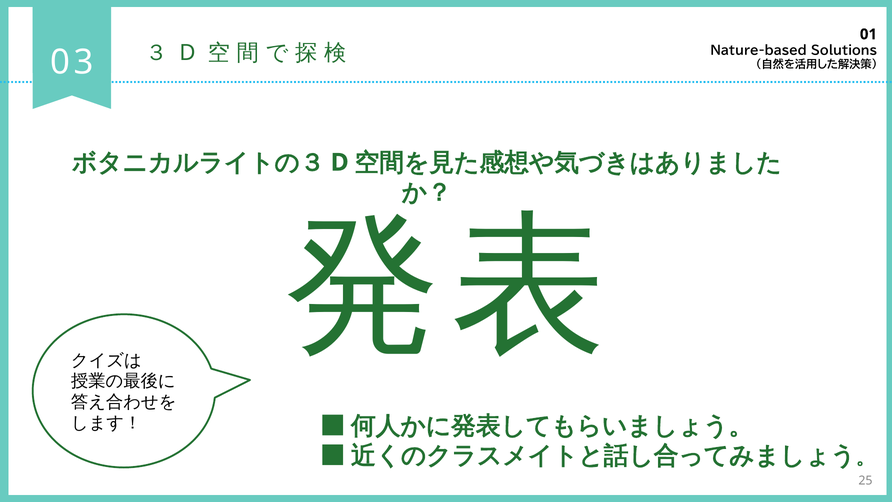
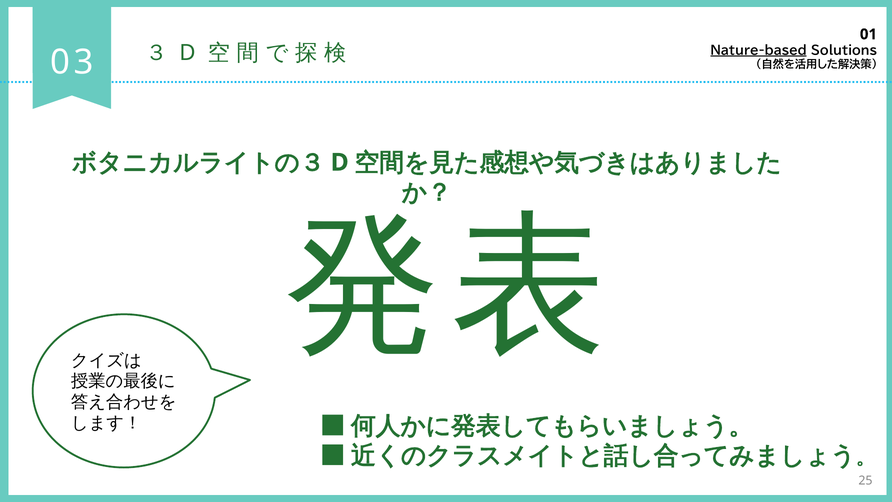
Nature-based underline: none -> present
